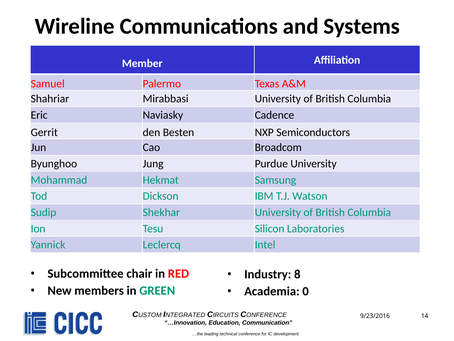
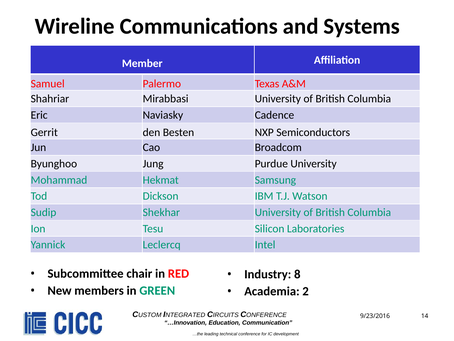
0: 0 -> 2
